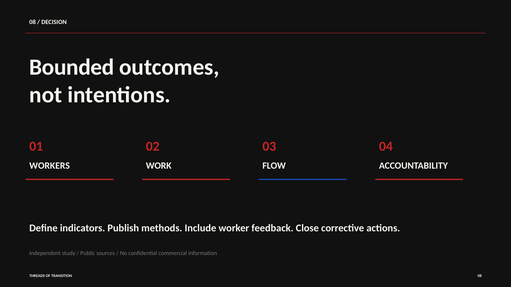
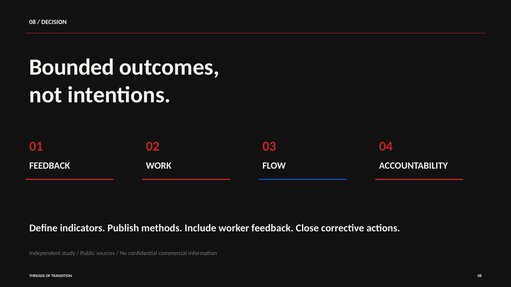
WORKERS at (50, 166): WORKERS -> FEEDBACK
